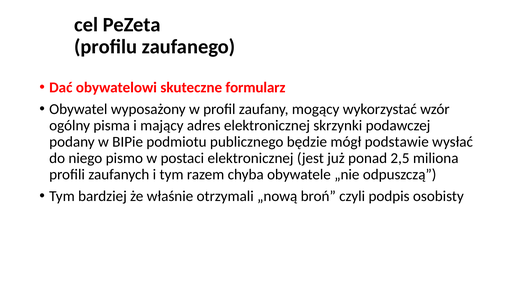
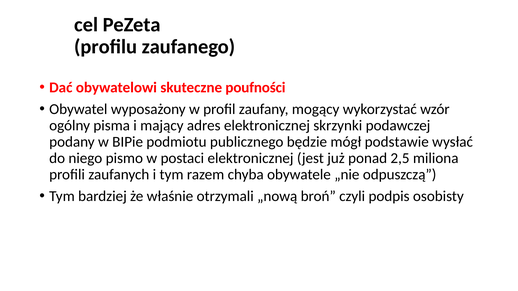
formularz: formularz -> poufności
